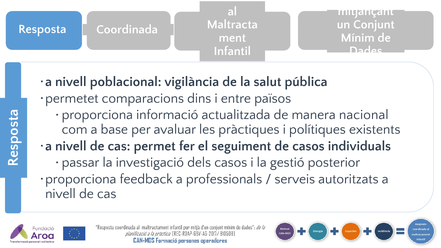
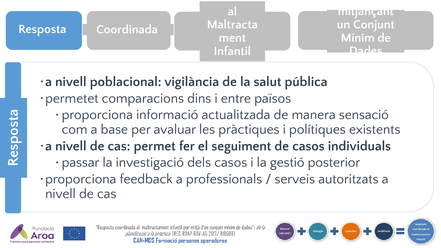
nacional: nacional -> sensació
